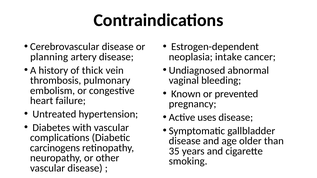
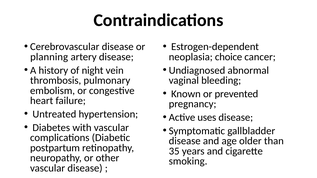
intake: intake -> choice
thick: thick -> night
carcinogens: carcinogens -> postpartum
